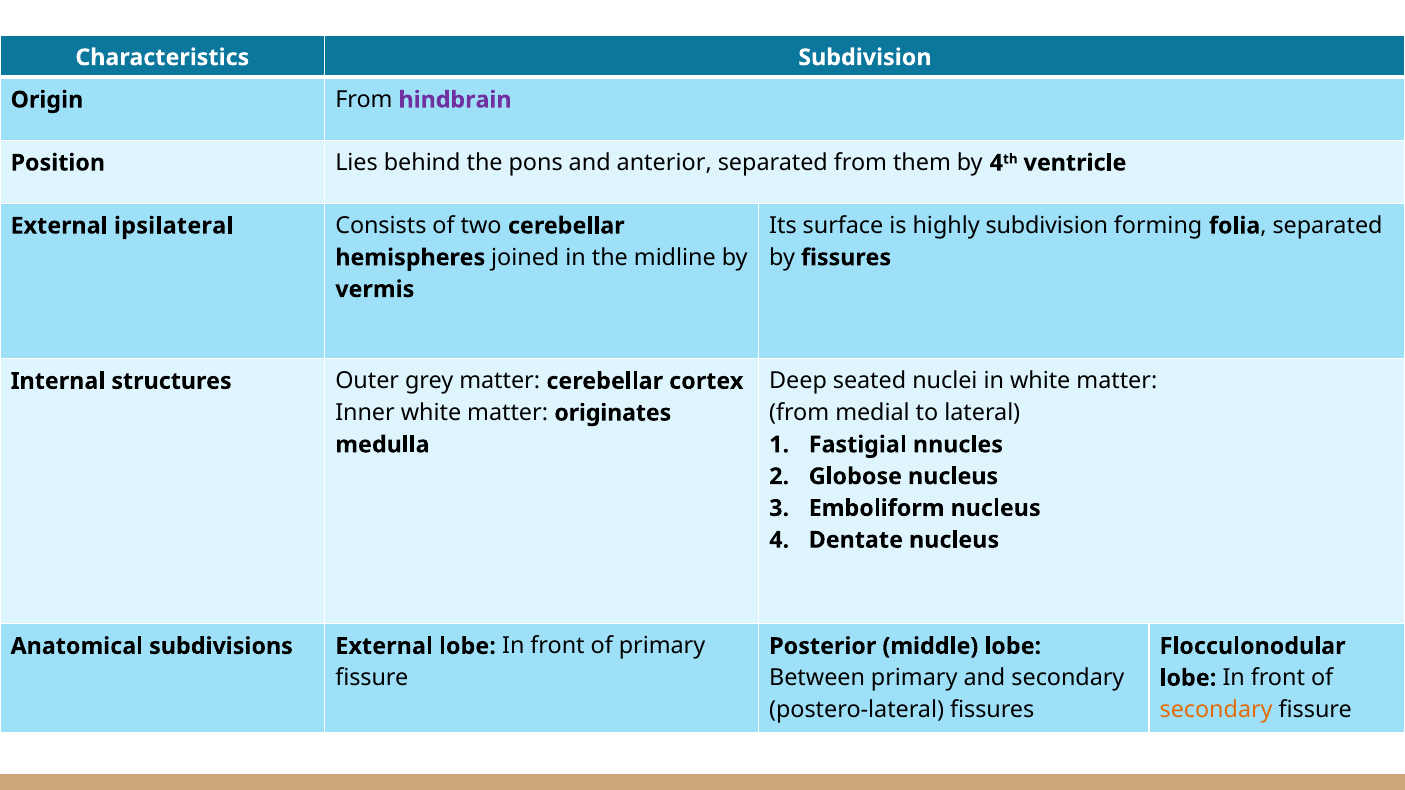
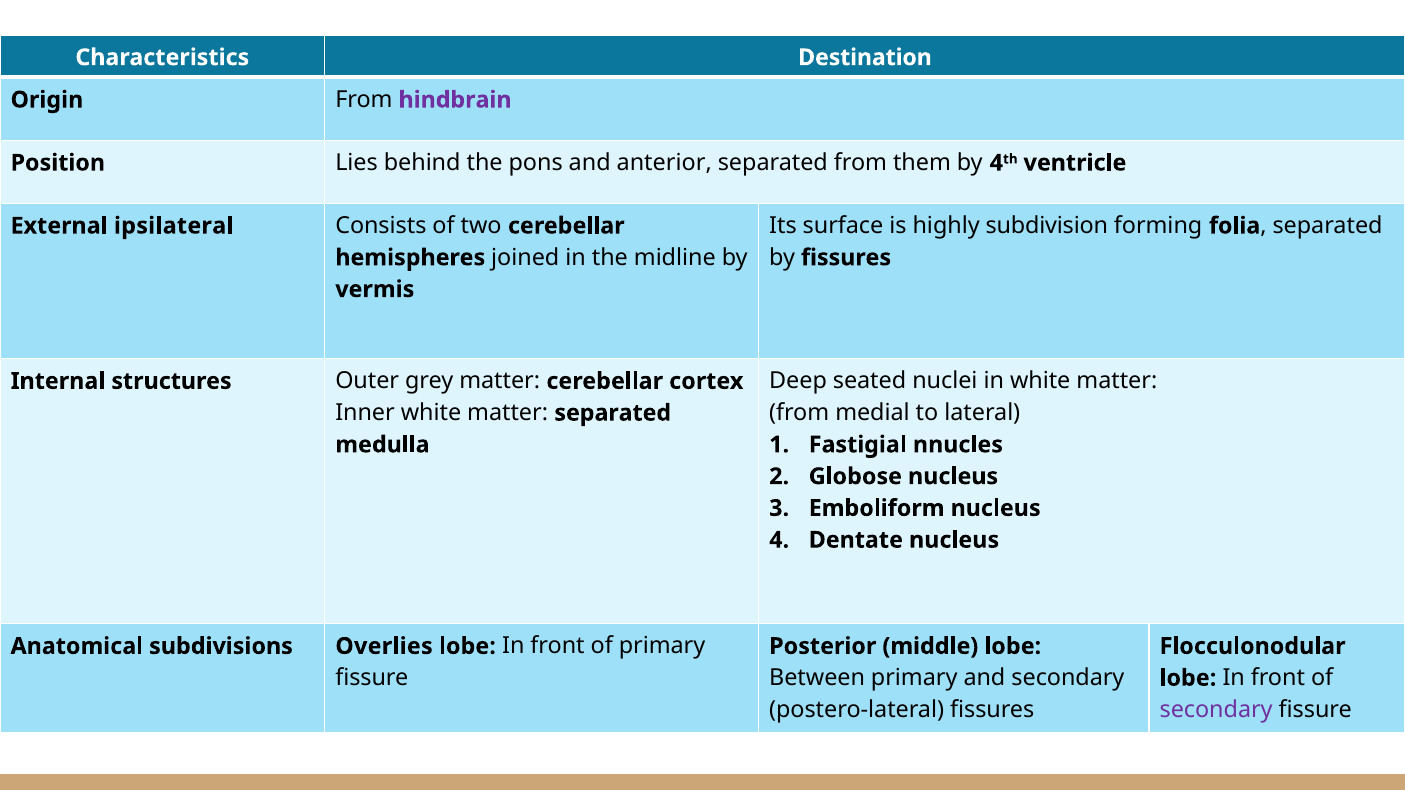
Characteristics Subdivision: Subdivision -> Destination
matter originates: originates -> separated
subdivisions External: External -> Overlies
secondary at (1216, 710) colour: orange -> purple
